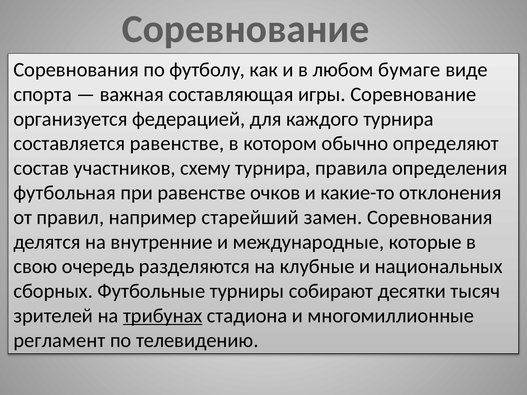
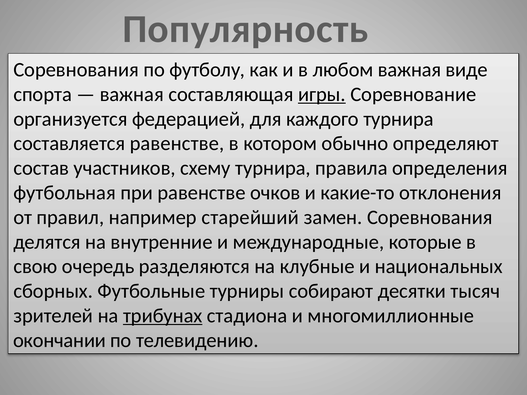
Соревнование at (246, 29): Соревнование -> Популярность
любом бумаге: бумаге -> важная
игры underline: none -> present
регламент: регламент -> окончании
